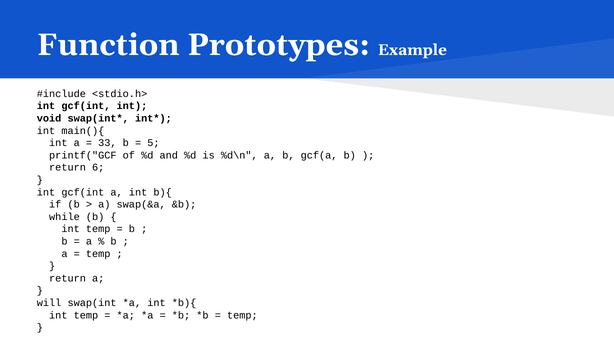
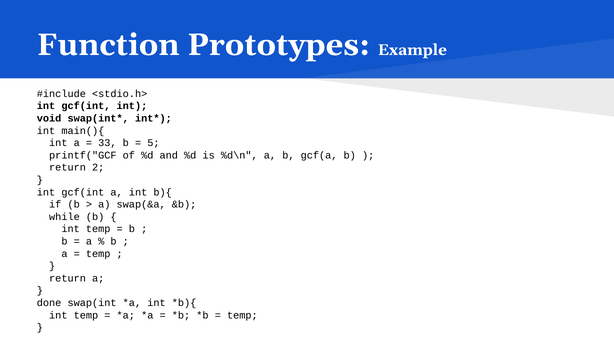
6: 6 -> 2
will: will -> done
